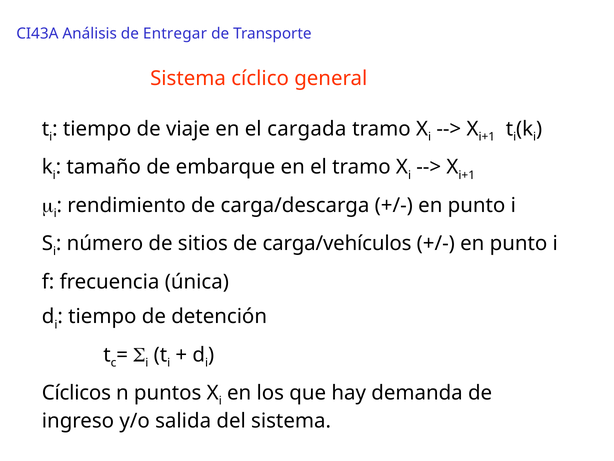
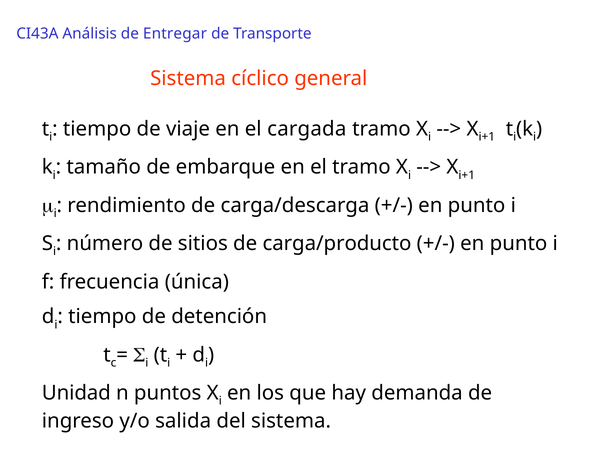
carga/vehículos: carga/vehículos -> carga/producto
Cíclicos: Cíclicos -> Unidad
